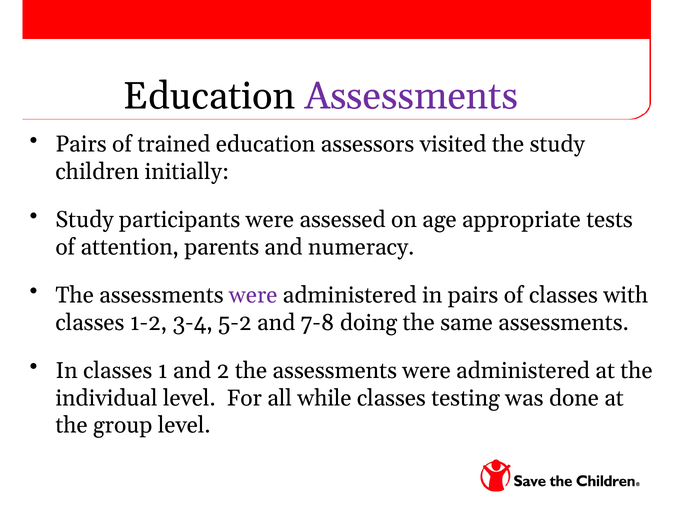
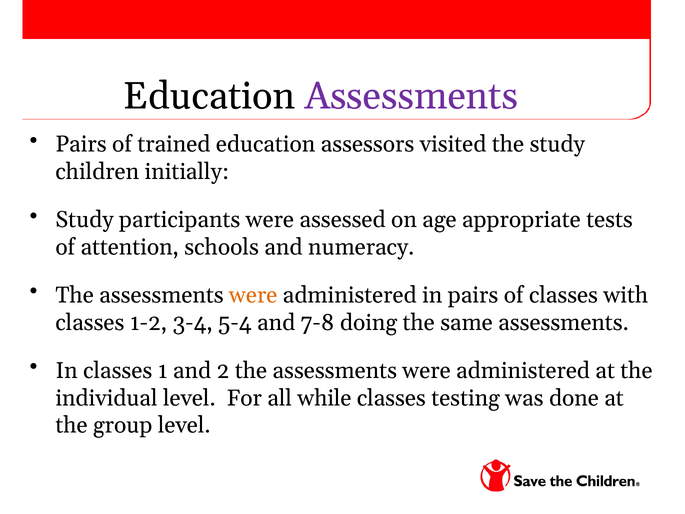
parents: parents -> schools
were at (253, 295) colour: purple -> orange
5-2: 5-2 -> 5-4
